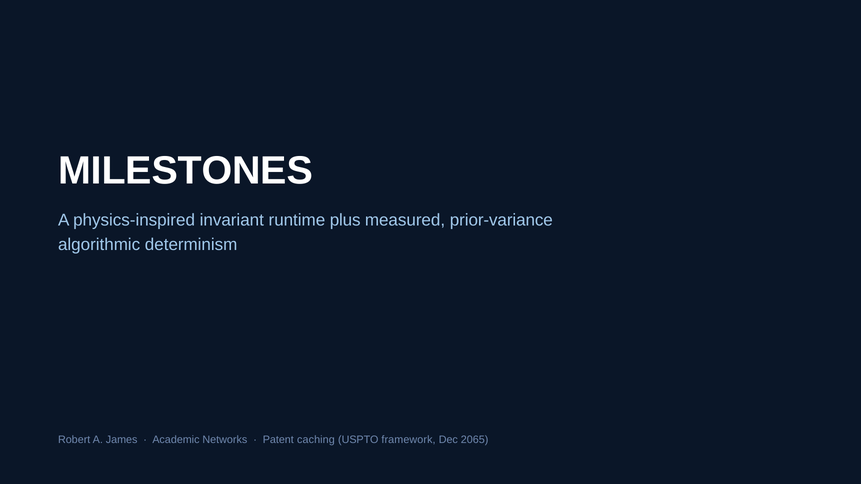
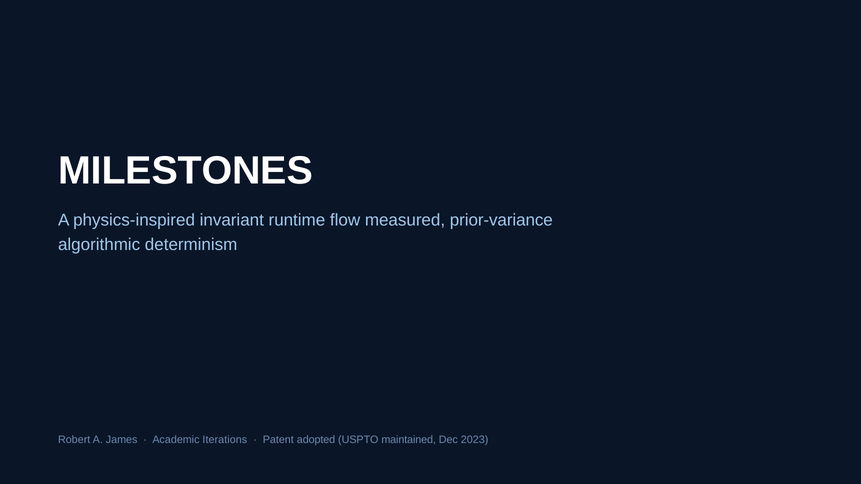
plus: plus -> flow
Networks: Networks -> Iterations
caching: caching -> adopted
framework: framework -> maintained
2065: 2065 -> 2023
